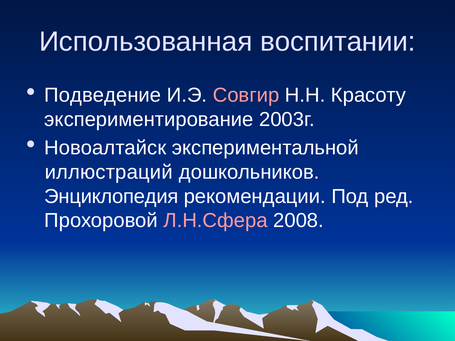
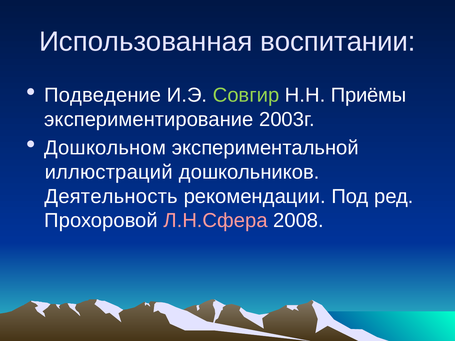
Совгир colour: pink -> light green
Красоту: Красоту -> Приёмы
Новоалтайск: Новоалтайск -> Дошкольном
Энциклопедия: Энциклопедия -> Деятельность
